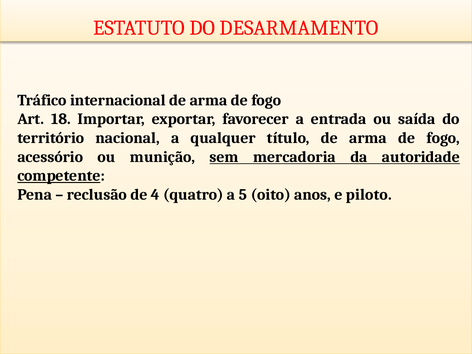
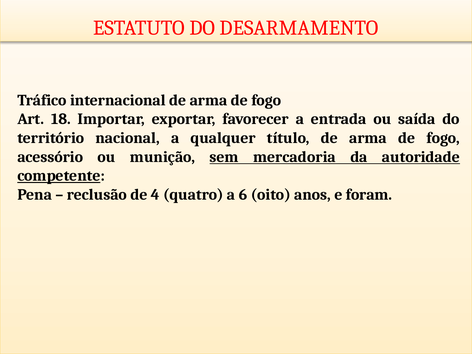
5: 5 -> 6
piloto: piloto -> foram
